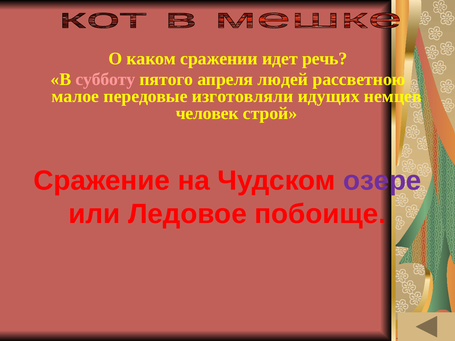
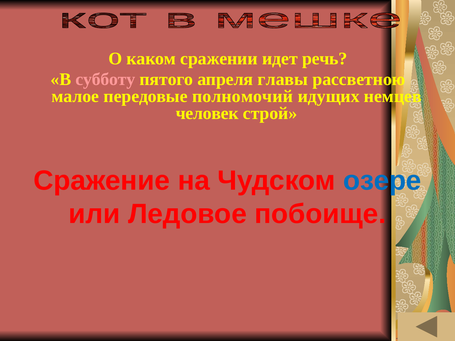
людей: людей -> главы
изготовляли: изготовляли -> полномочий
озере colour: purple -> blue
